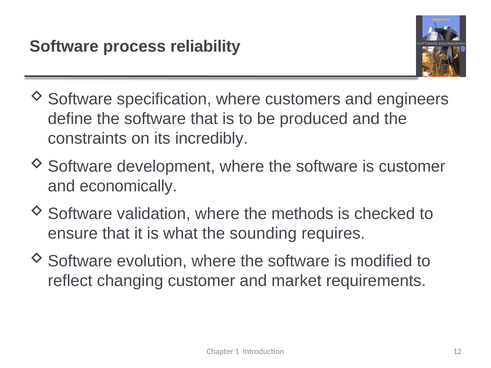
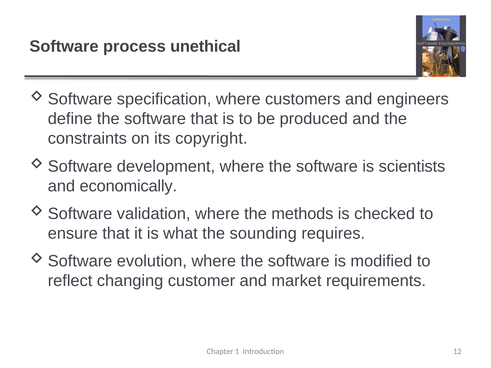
reliability: reliability -> unethical
incredibly: incredibly -> copyright
is customer: customer -> scientists
